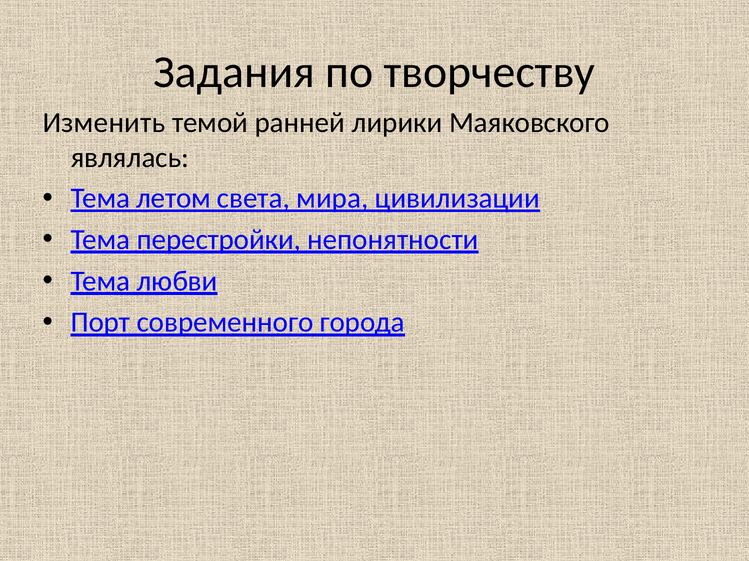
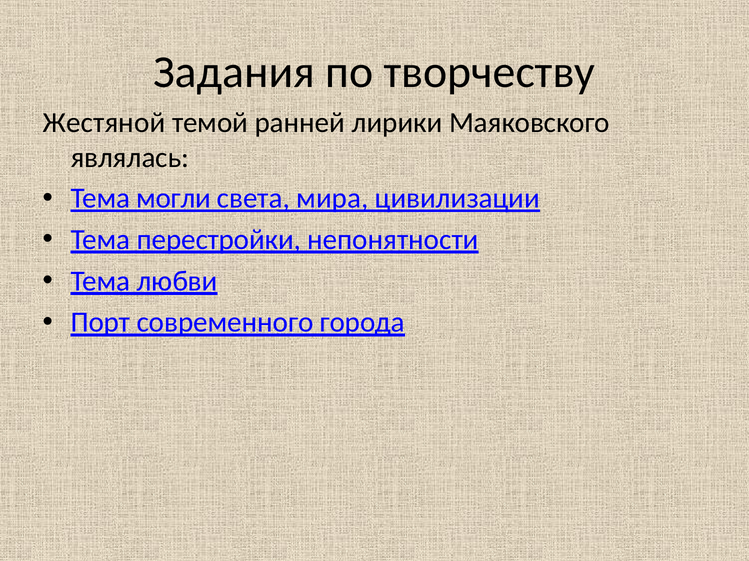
Изменить: Изменить -> Жестяной
летом: летом -> могли
